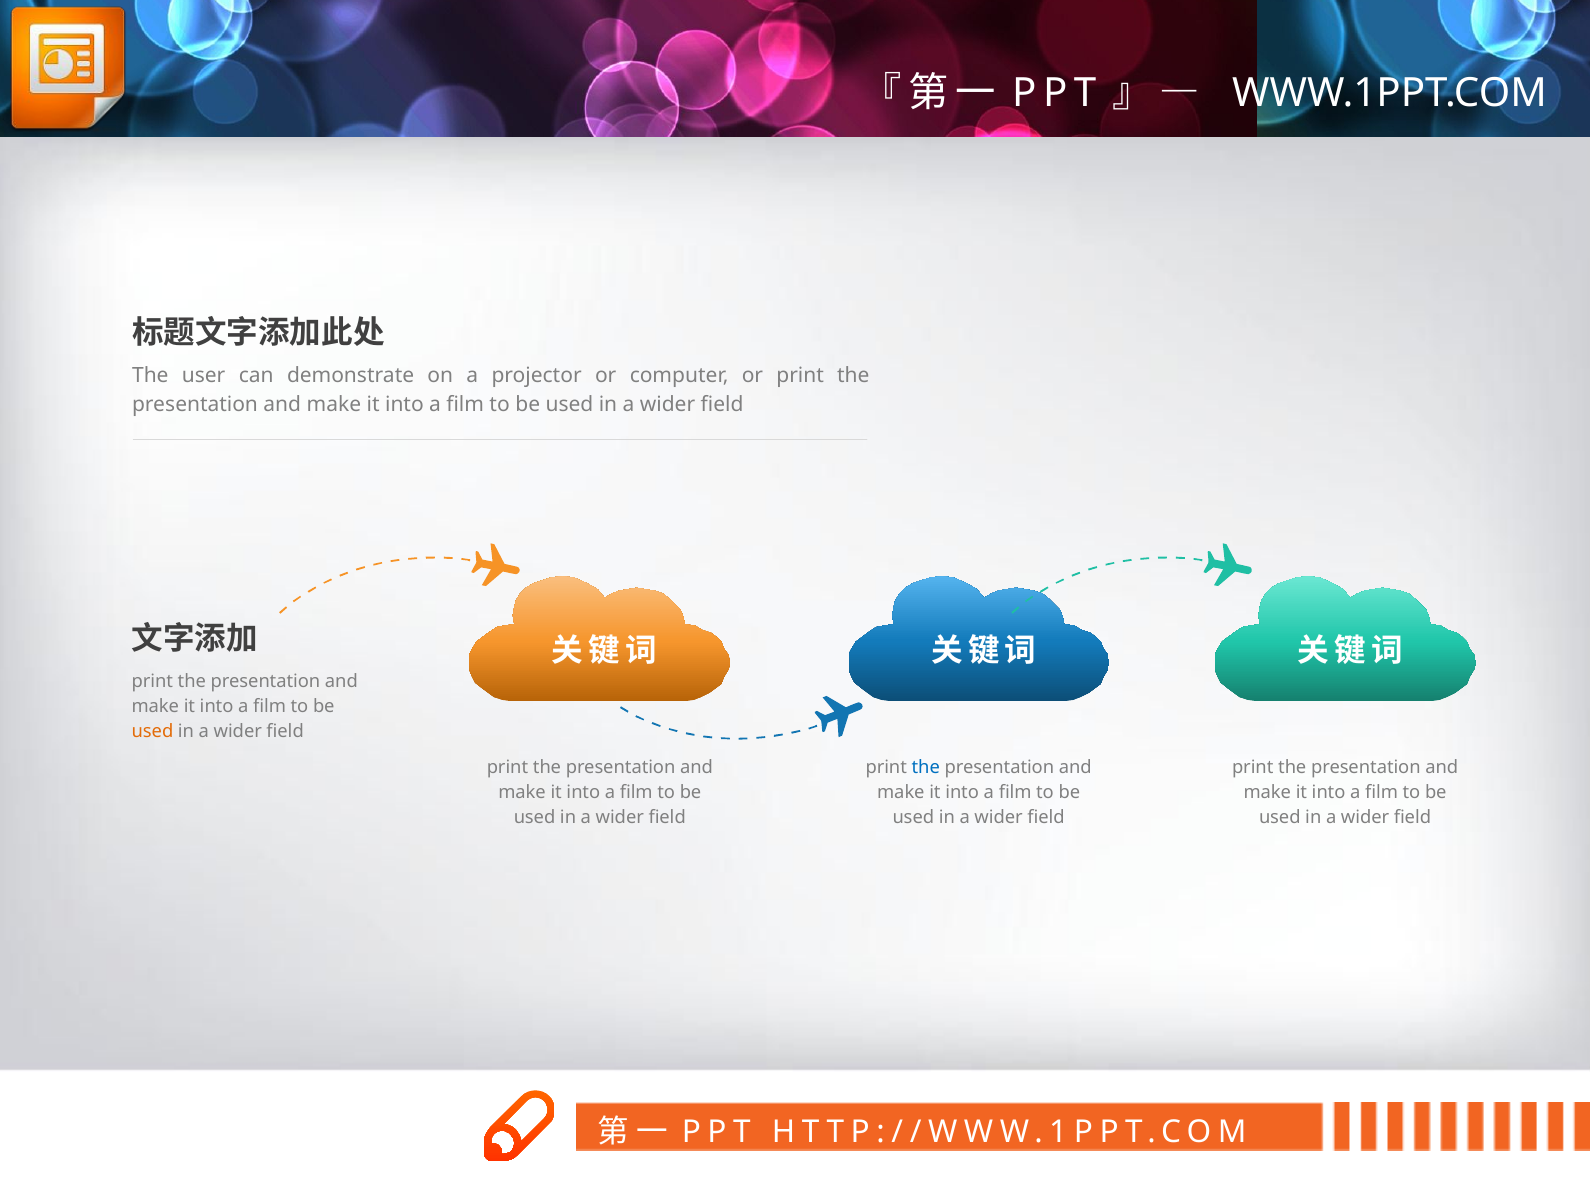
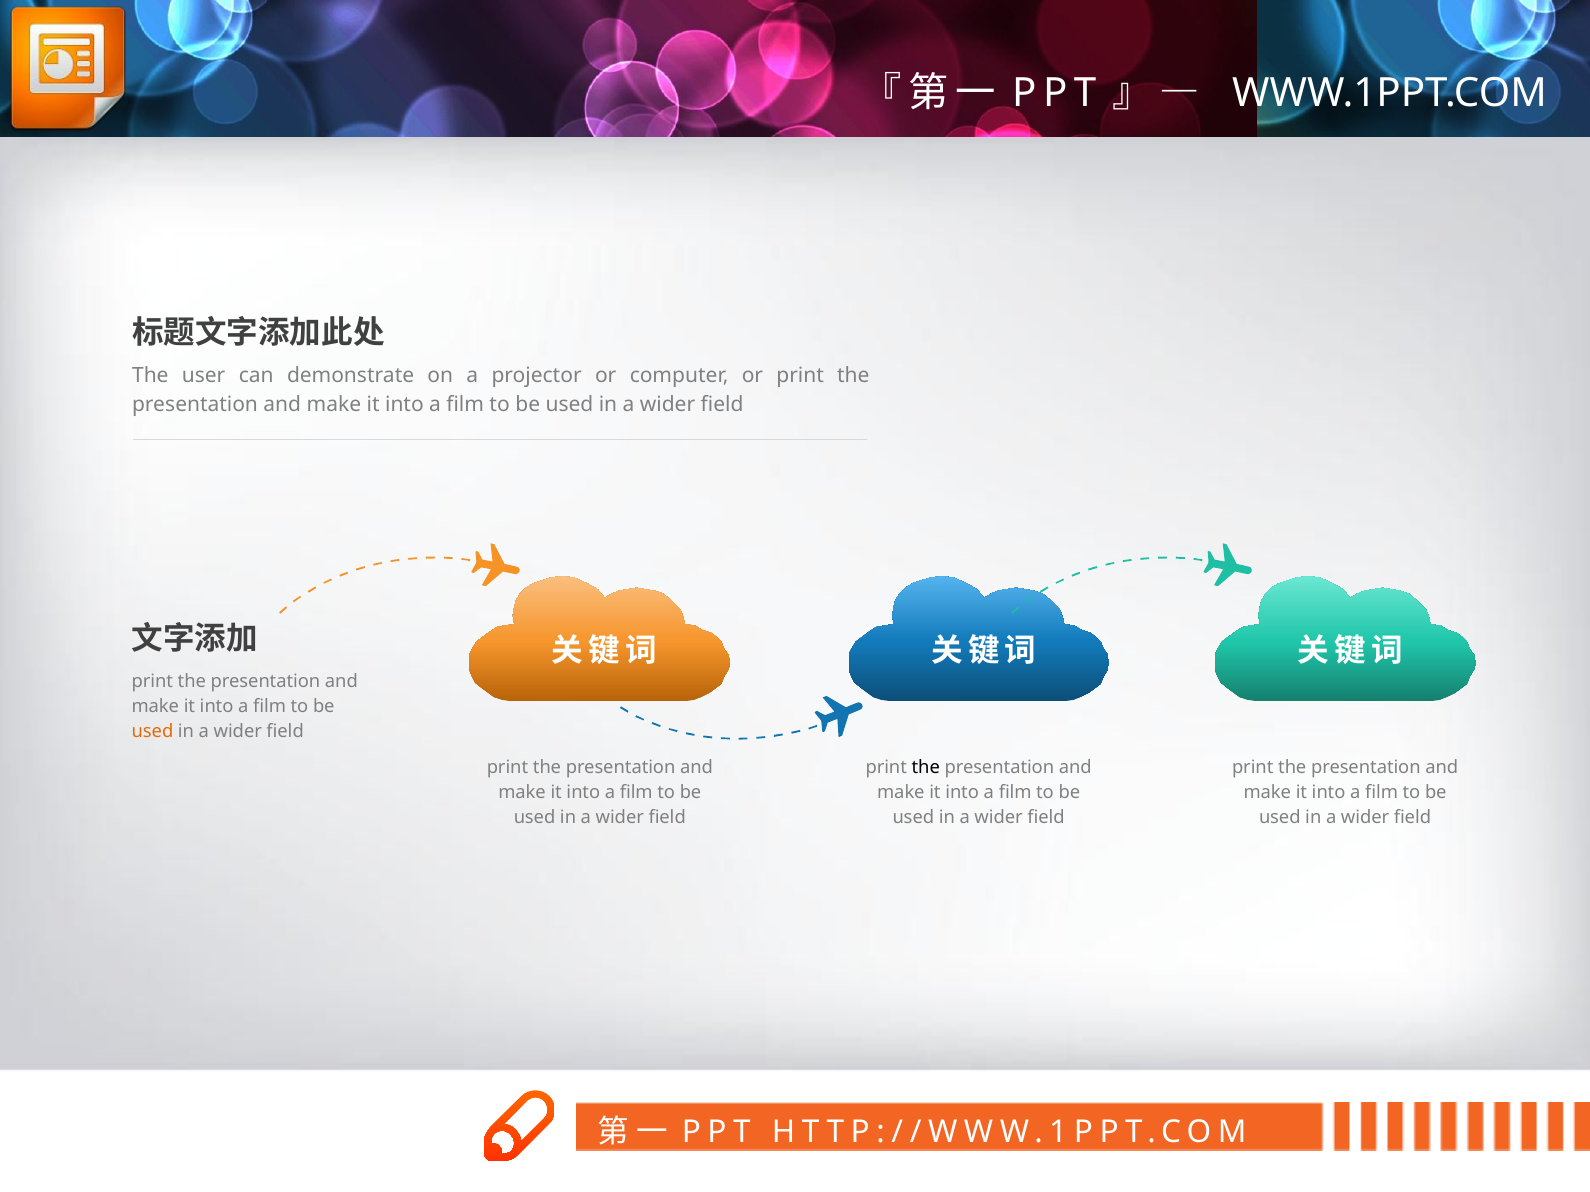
the at (926, 767) colour: blue -> black
